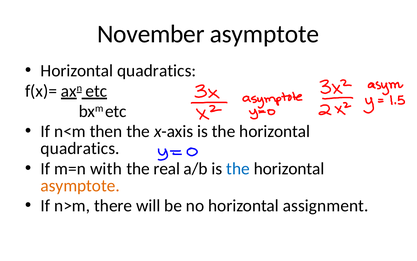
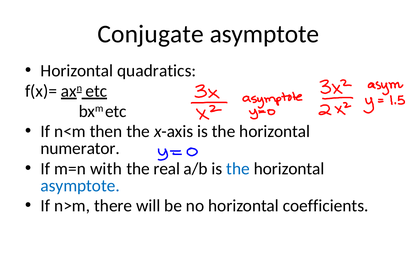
November: November -> Conjugate
quadratics at (80, 148): quadratics -> numerator
asymptote at (80, 185) colour: orange -> blue
assignment: assignment -> coefficients
